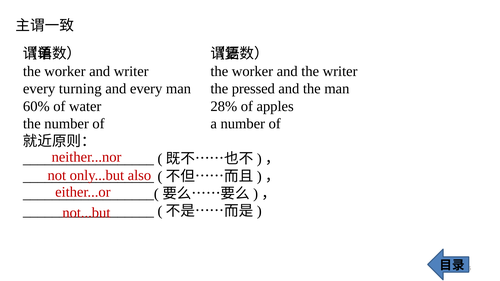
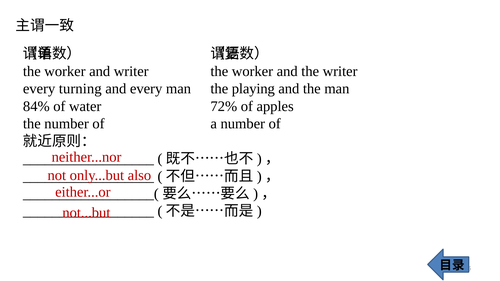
pressed: pressed -> playing
60%: 60% -> 84%
28%: 28% -> 72%
